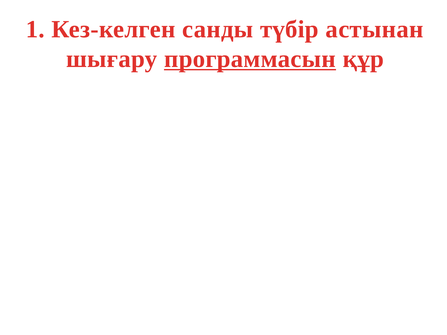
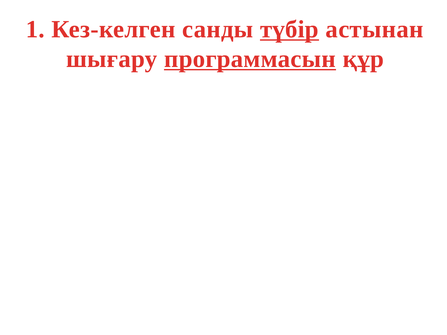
түбір underline: none -> present
